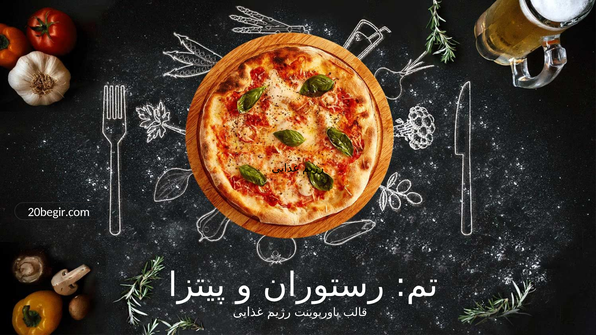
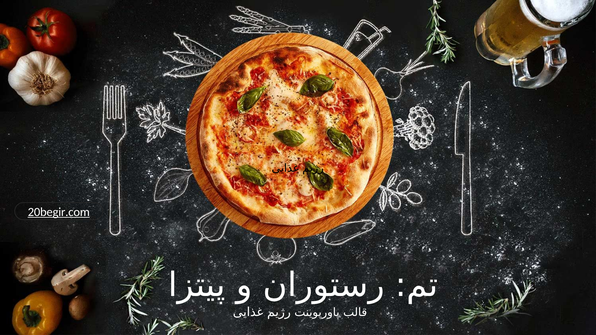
20begir.com underline: none -> present
